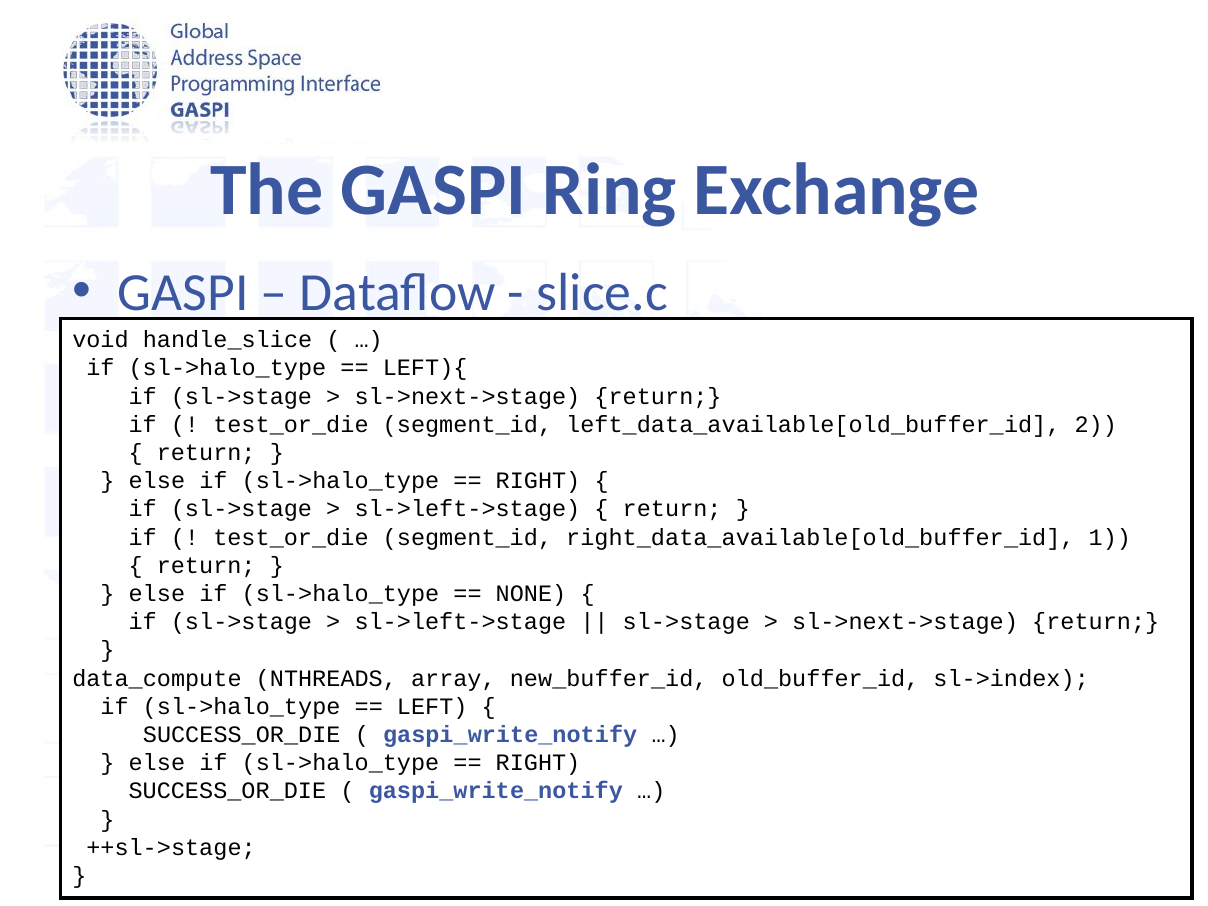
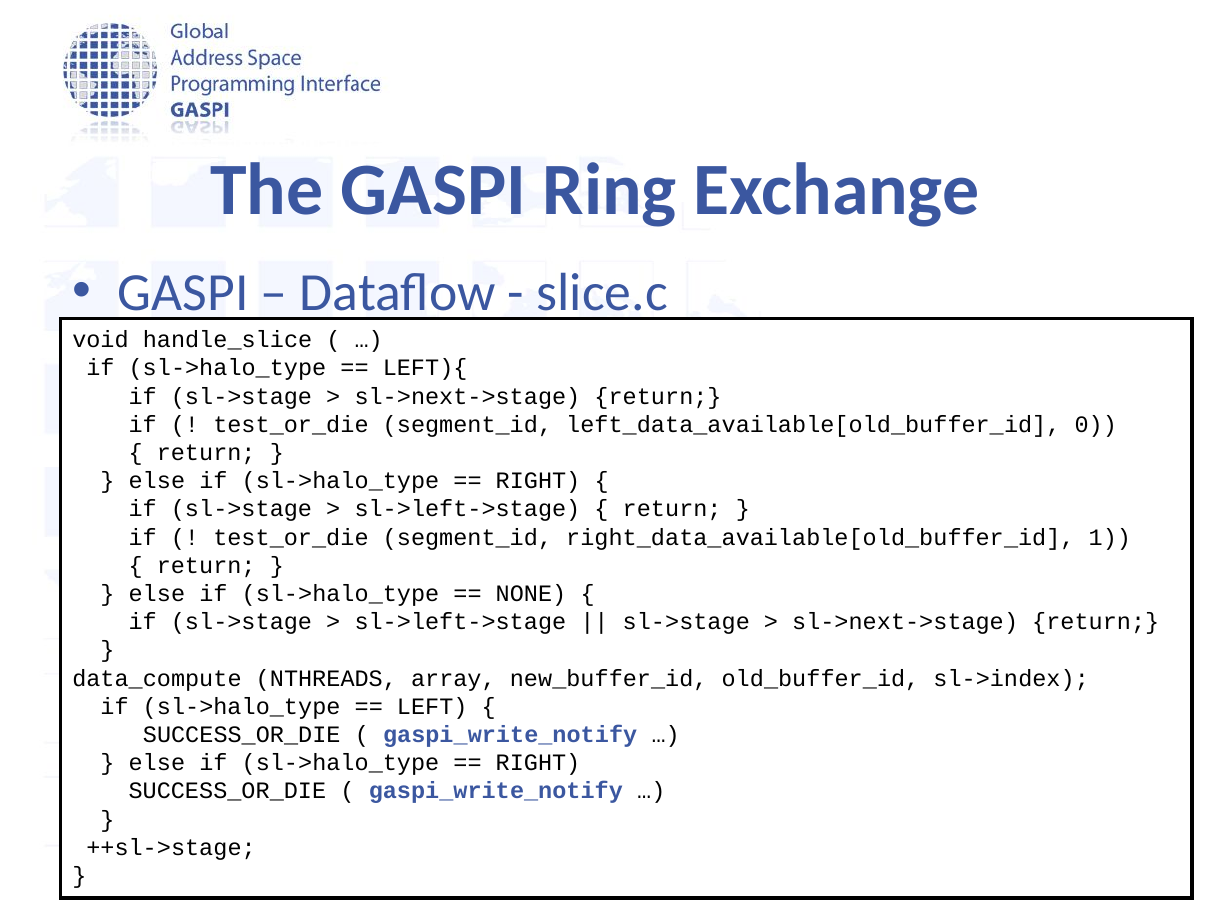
2: 2 -> 0
